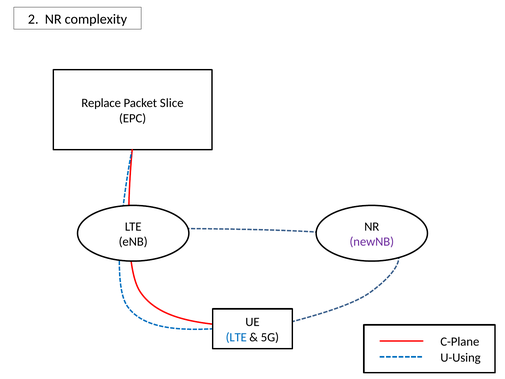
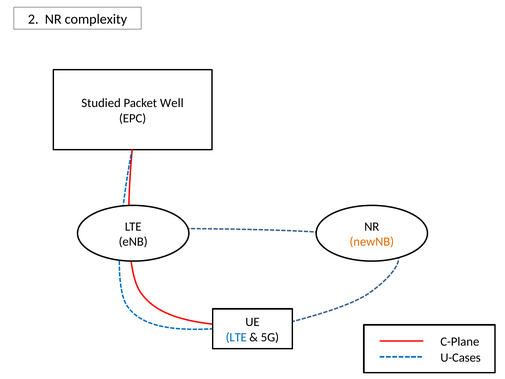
Replace: Replace -> Studied
Slice: Slice -> Well
newNB colour: purple -> orange
U-Using: U-Using -> U-Cases
